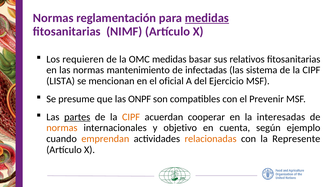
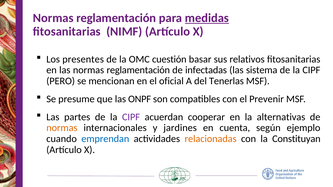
requieren: requieren -> presentes
OMC medidas: medidas -> cuestión
las normas mantenimiento: mantenimiento -> reglamentación
LISTA: LISTA -> PERO
Ejercicio: Ejercicio -> Tenerlas
partes underline: present -> none
CIPF at (131, 117) colour: orange -> purple
interesadas: interesadas -> alternativas
objetivo: objetivo -> jardines
emprendan colour: orange -> blue
Represente: Represente -> Constituyan
